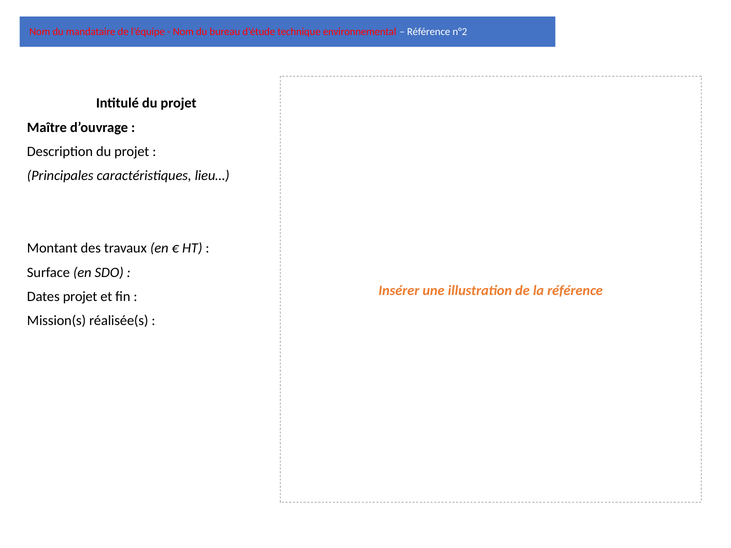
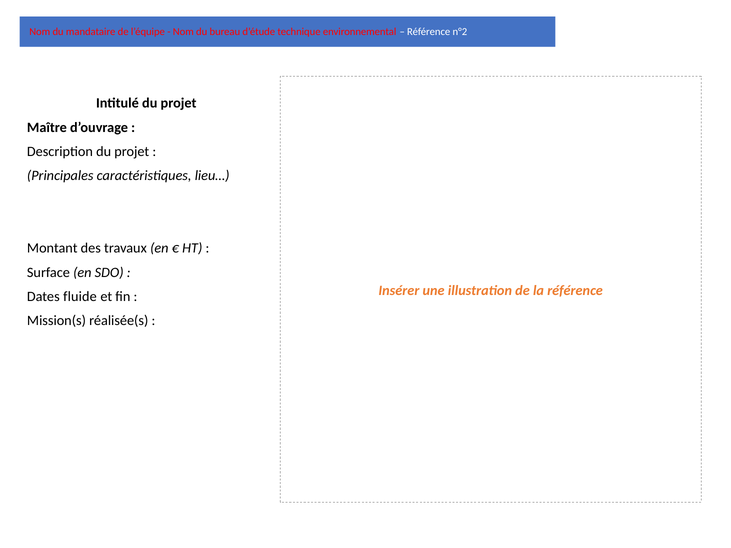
Dates projet: projet -> fluide
